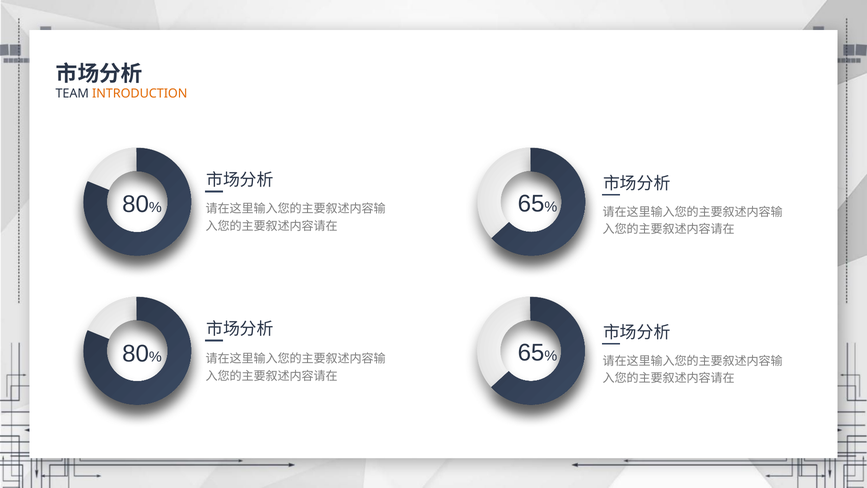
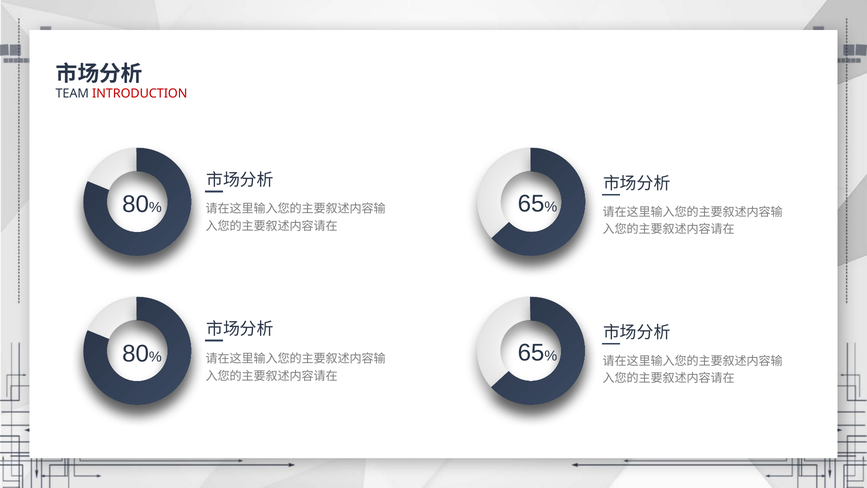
INTRODUCTION colour: orange -> red
